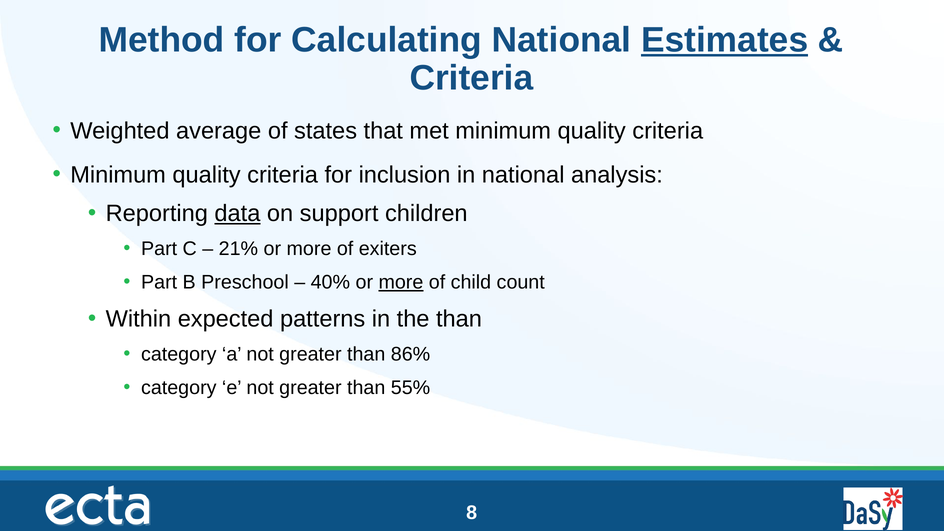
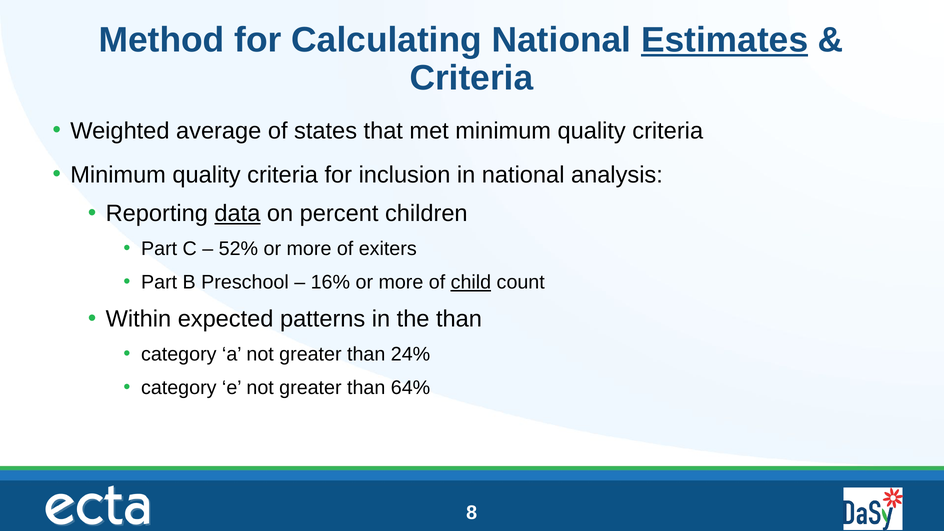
support: support -> percent
21%: 21% -> 52%
40%: 40% -> 16%
more at (401, 282) underline: present -> none
child underline: none -> present
86%: 86% -> 24%
55%: 55% -> 64%
